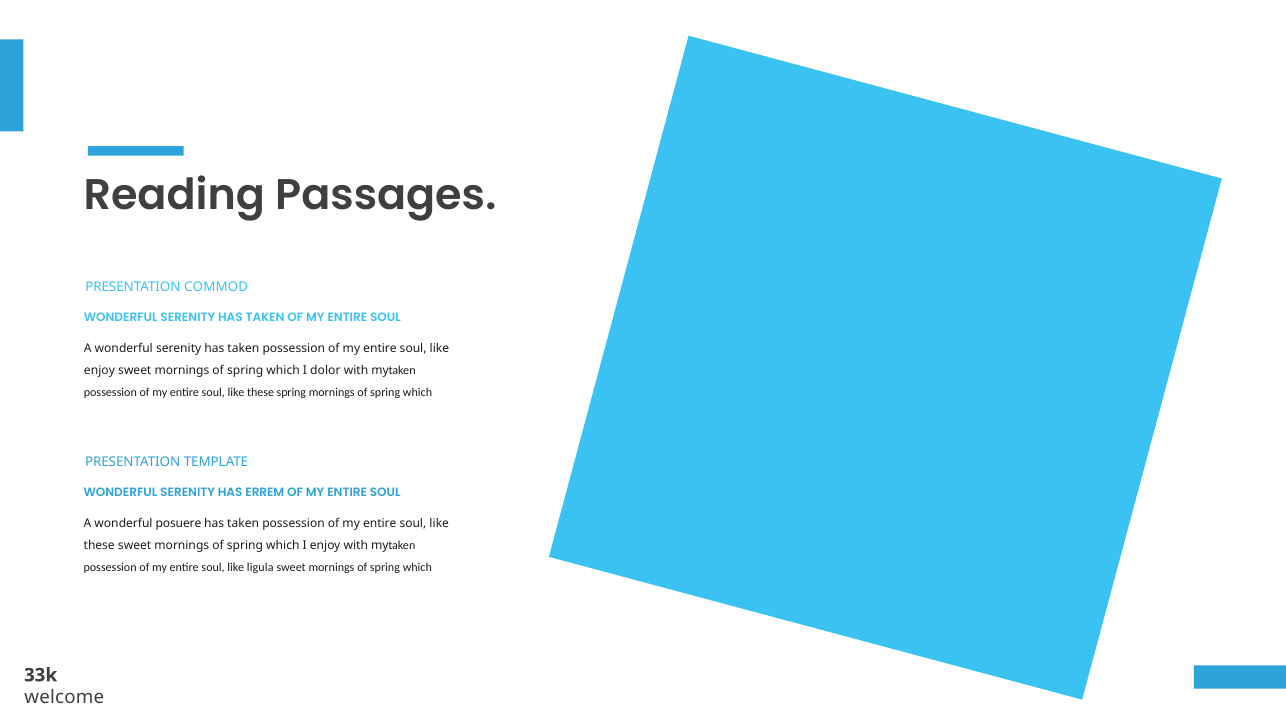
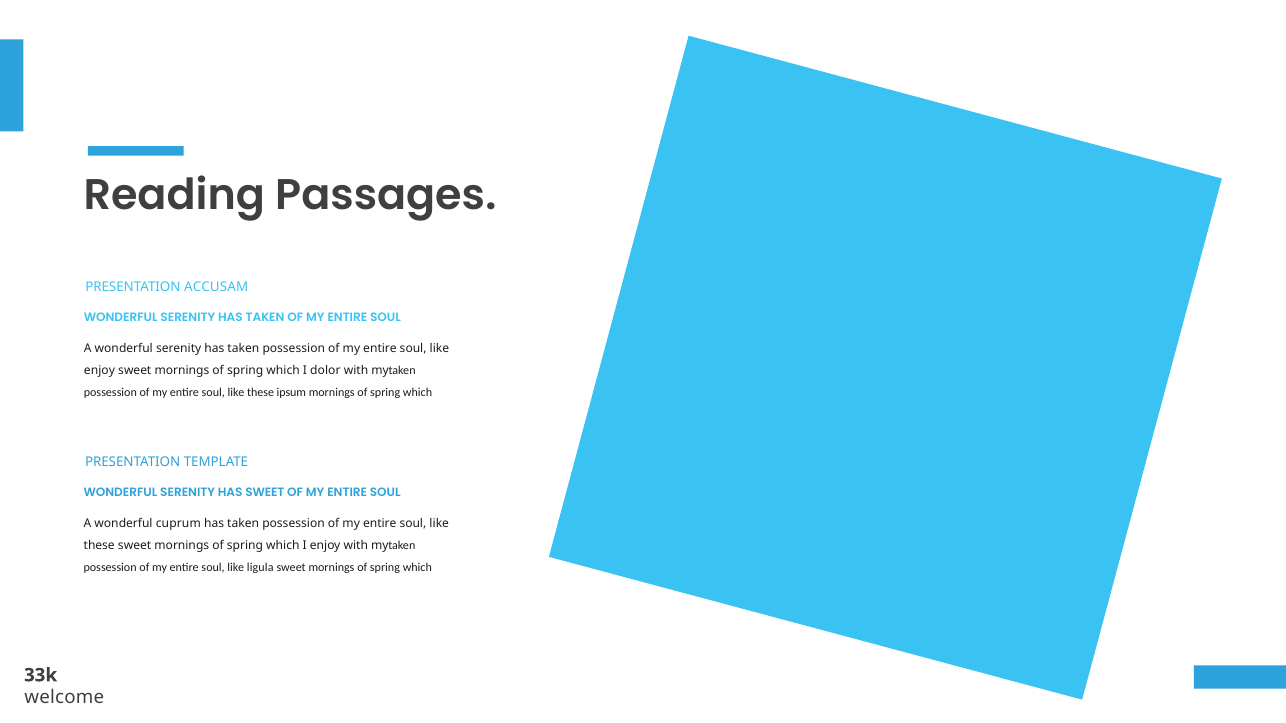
COMMOD: COMMOD -> ACCUSAM
these spring: spring -> ipsum
HAS ERREM: ERREM -> SWEET
posuere: posuere -> cuprum
